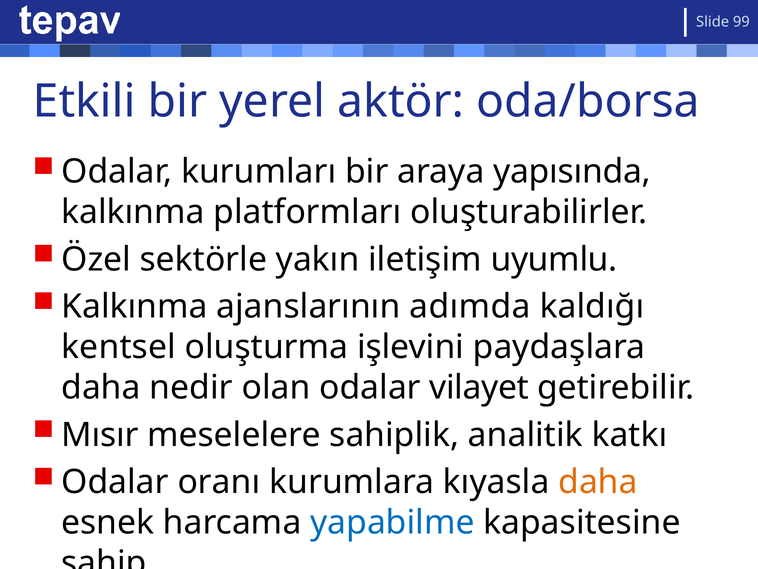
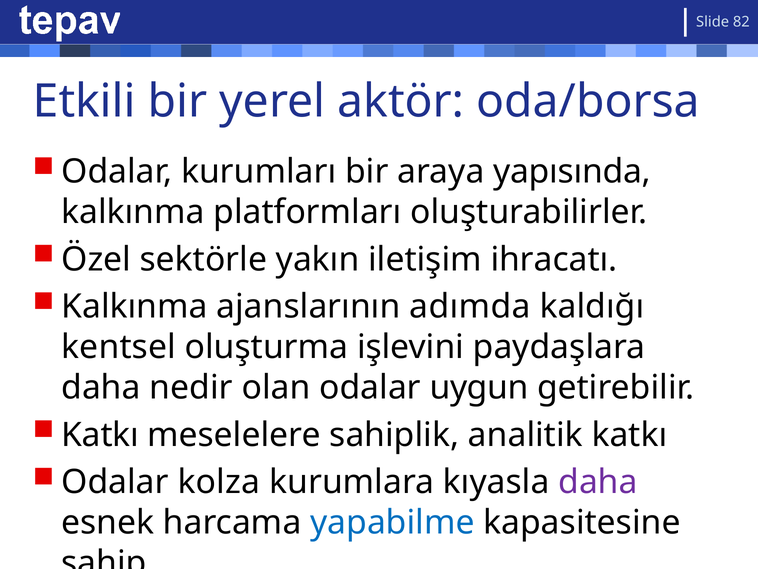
99: 99 -> 82
uyumlu: uyumlu -> ihracatı
vilayet: vilayet -> uygun
Mısır at (100, 434): Mısır -> Katkı
oranı: oranı -> kolza
daha at (598, 482) colour: orange -> purple
